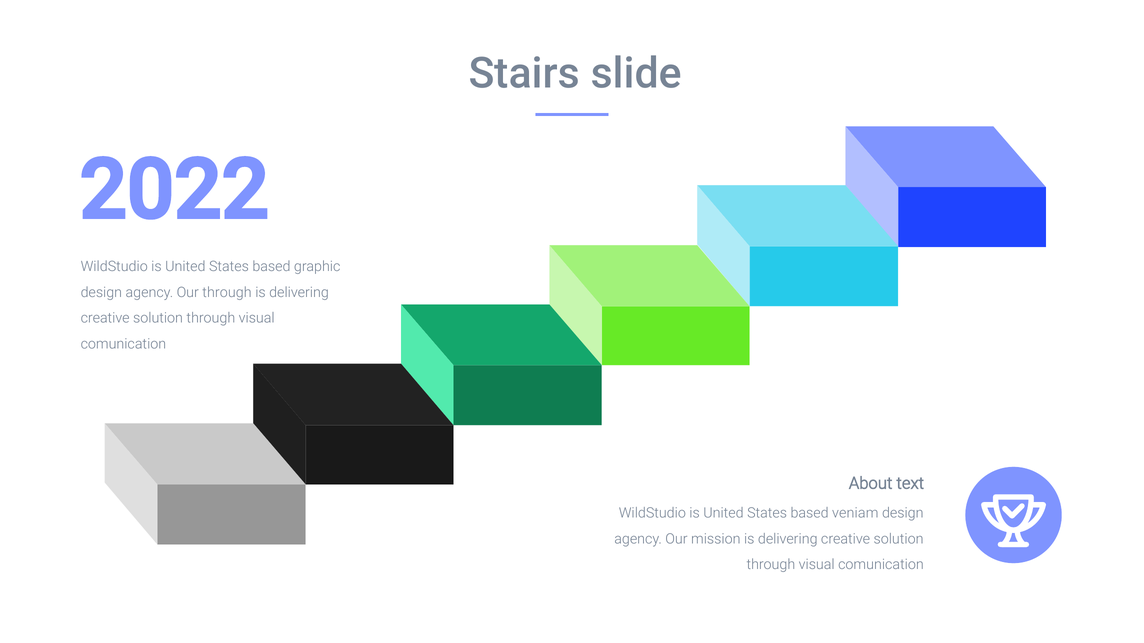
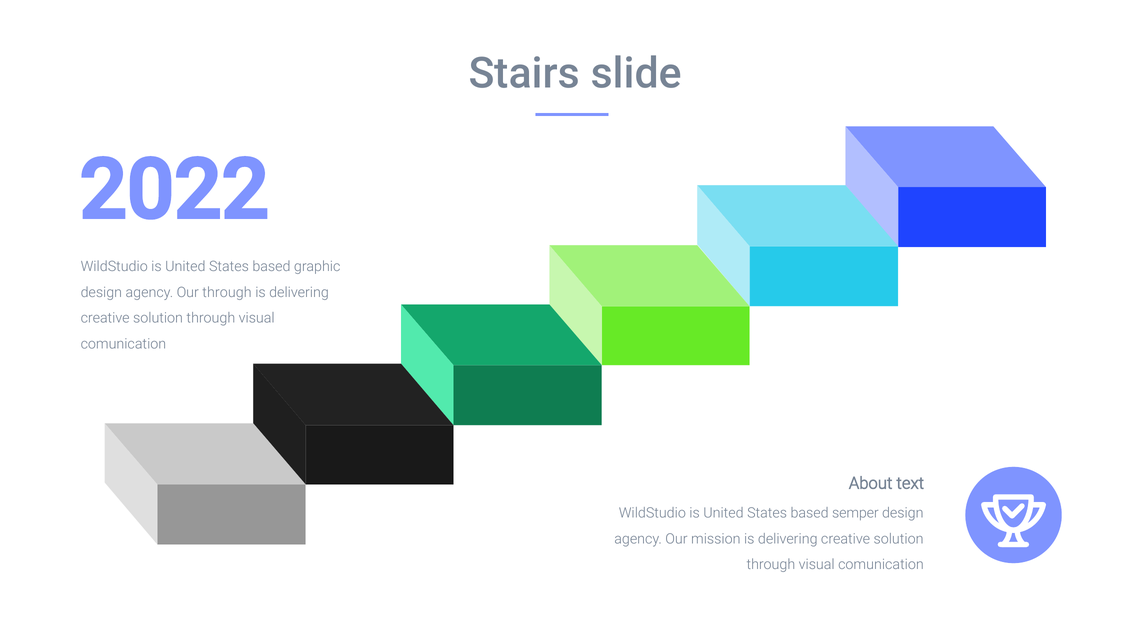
veniam: veniam -> semper
